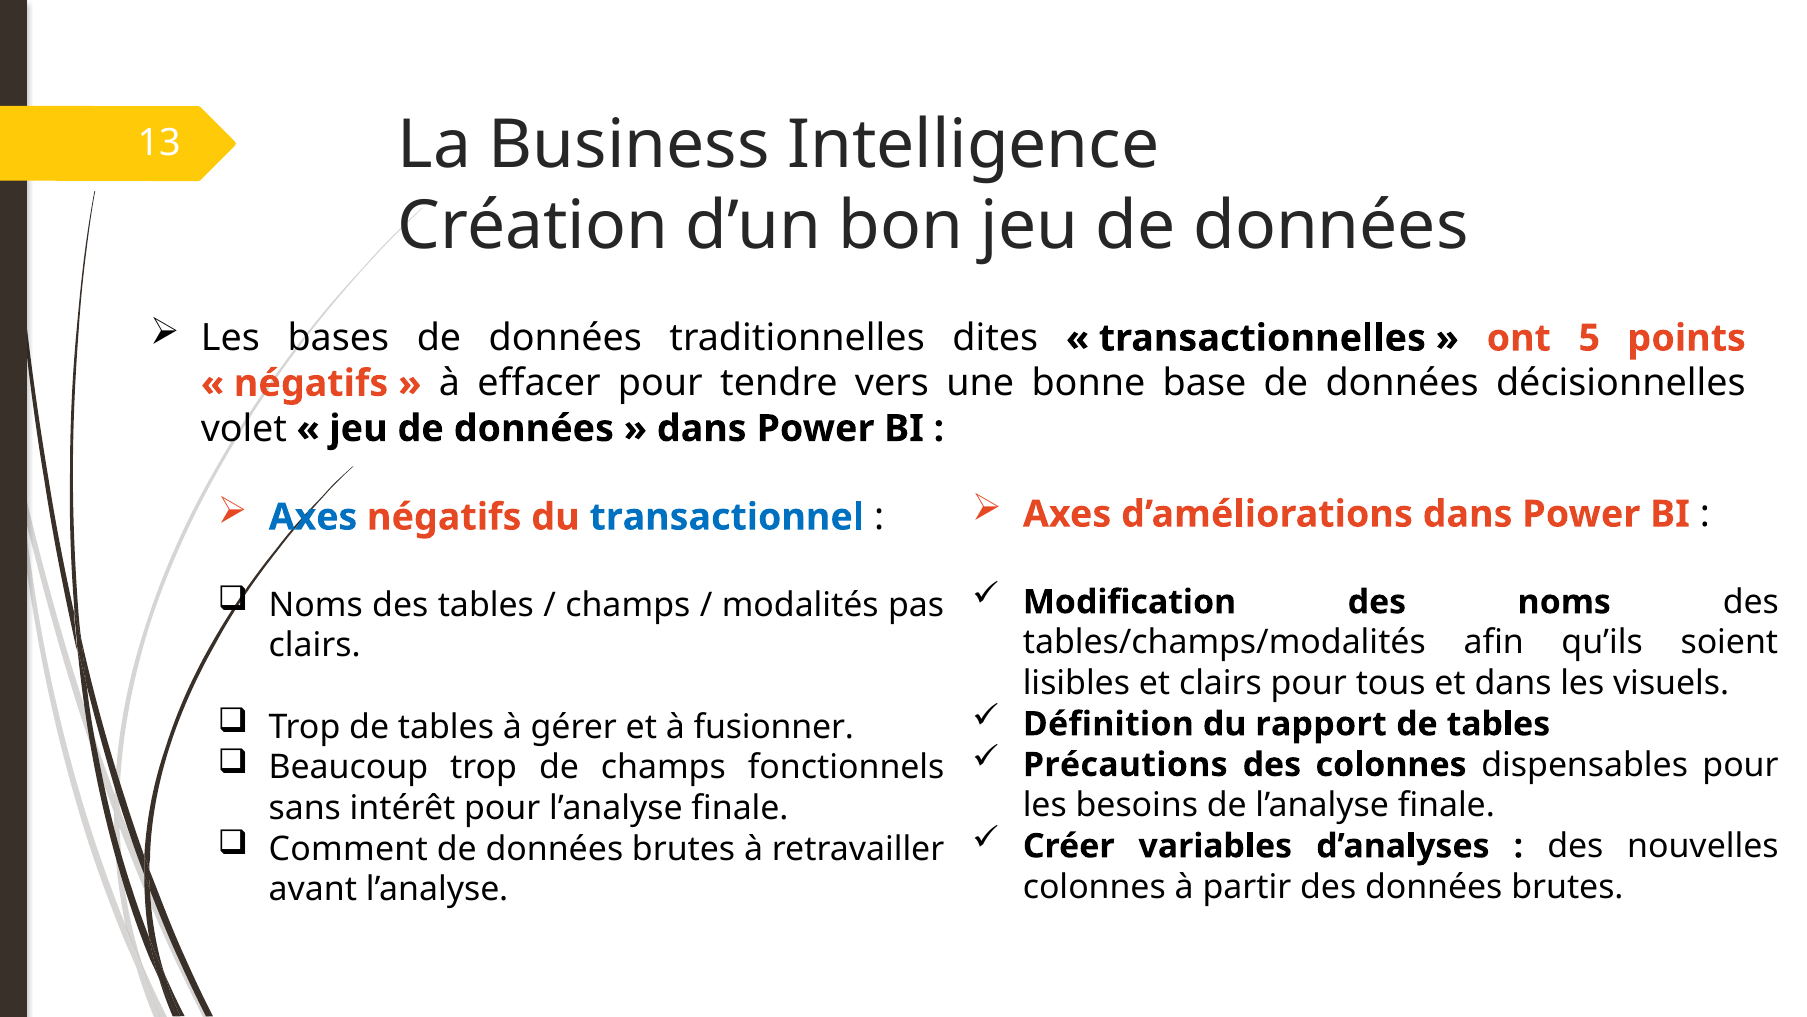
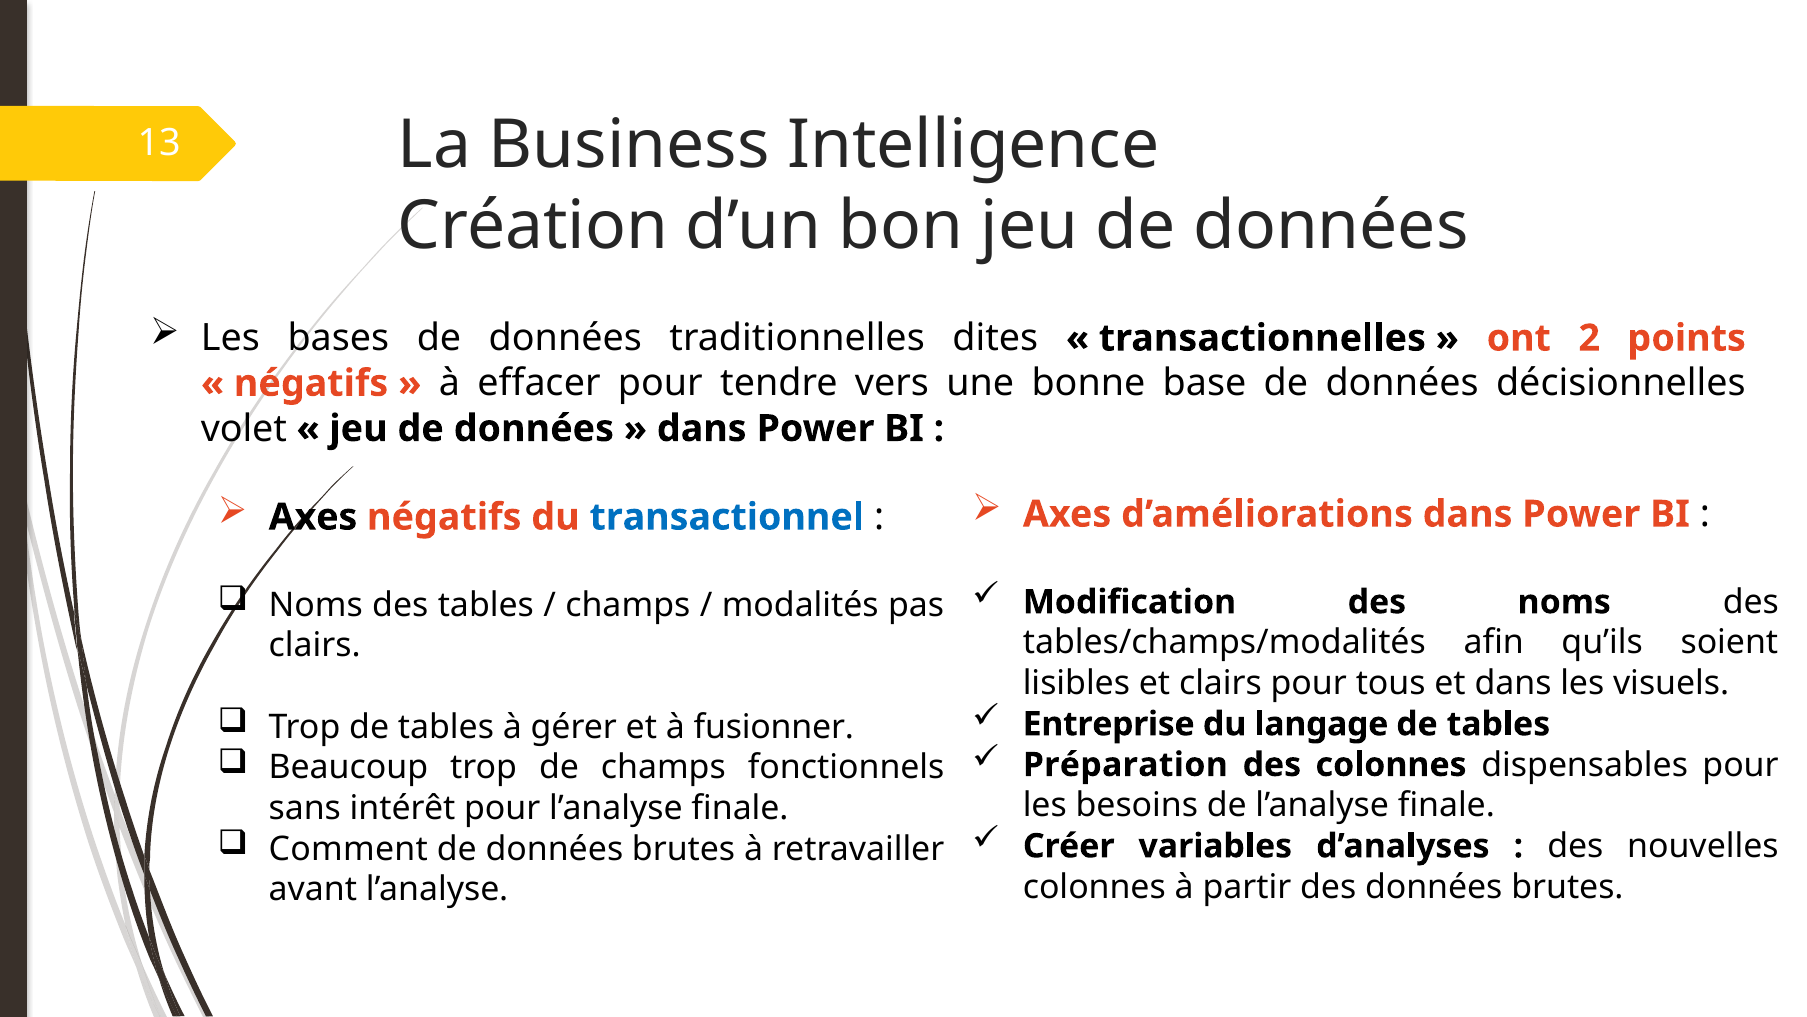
5: 5 -> 2
Axes at (313, 517) colour: blue -> black
Définition: Définition -> Entreprise
rapport: rapport -> langage
Précautions: Précautions -> Préparation
